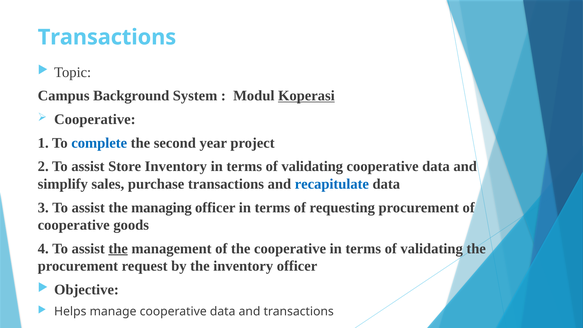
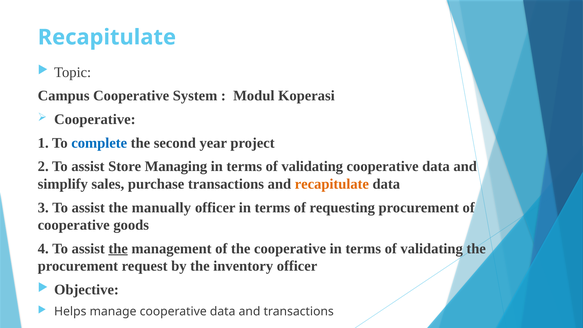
Transactions at (107, 37): Transactions -> Recapitulate
Campus Background: Background -> Cooperative
Koperasi underline: present -> none
Store Inventory: Inventory -> Managing
recapitulate at (332, 184) colour: blue -> orange
managing: managing -> manually
